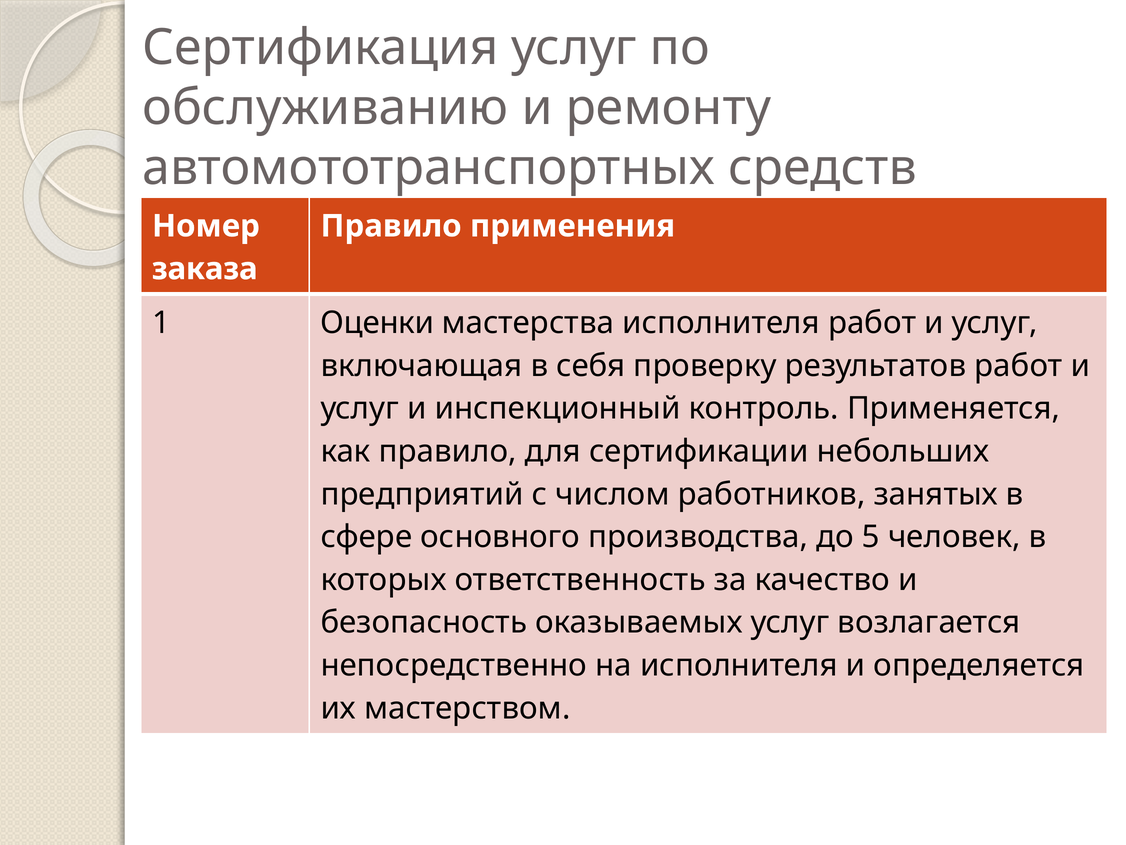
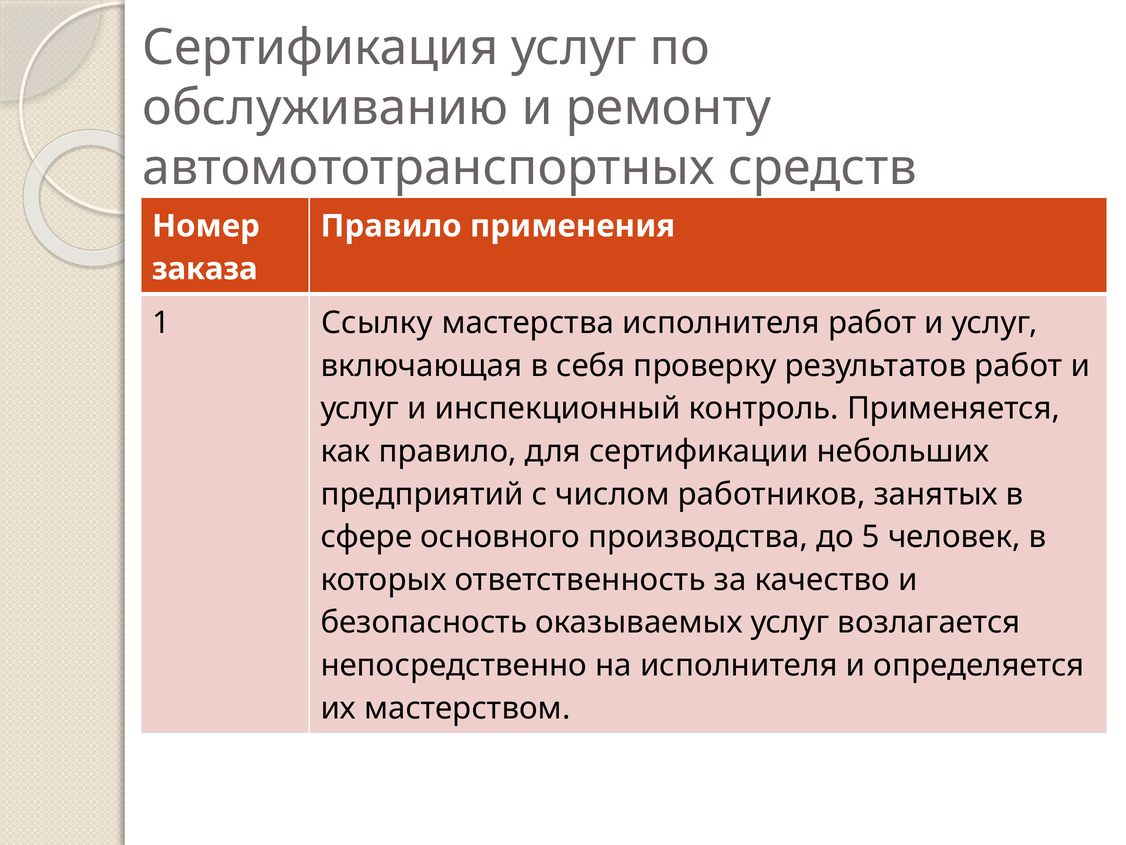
Оценки: Оценки -> Ссылку
